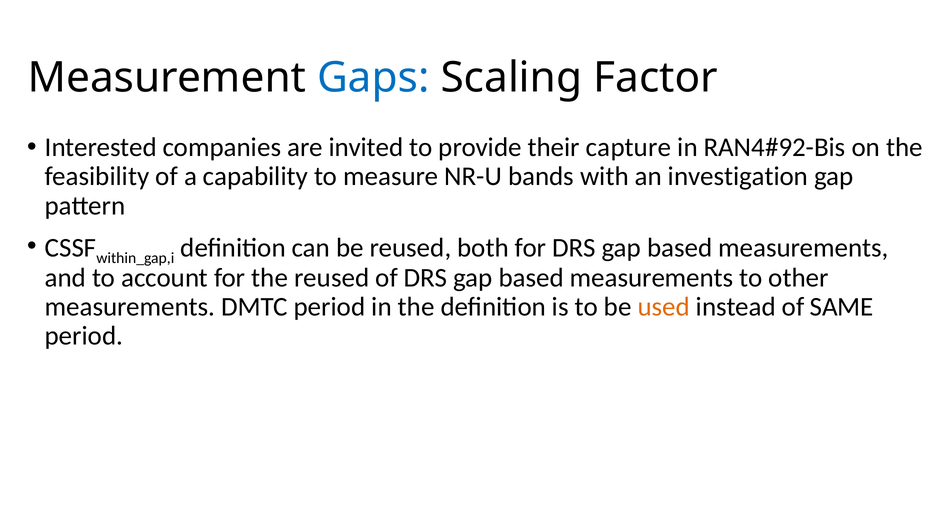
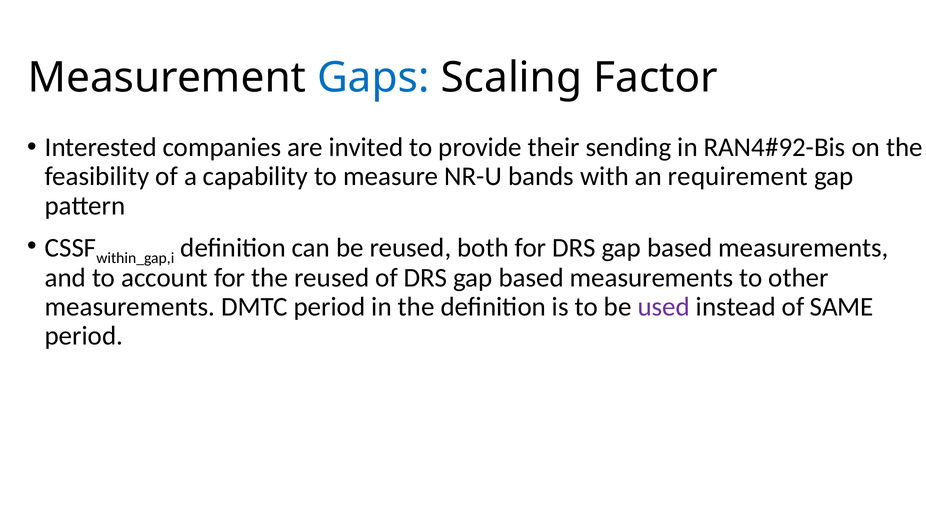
capture: capture -> sending
investigation: investigation -> requirement
used colour: orange -> purple
